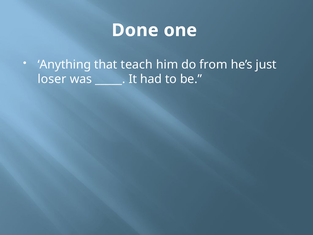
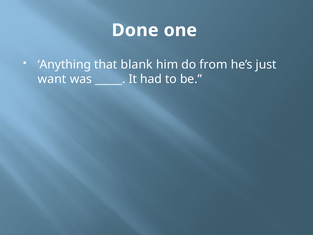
teach: teach -> blank
loser: loser -> want
